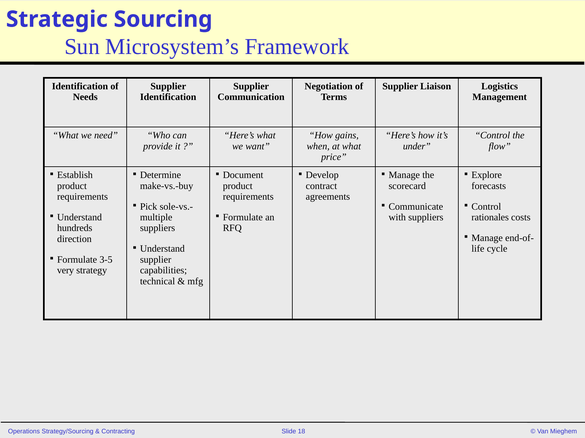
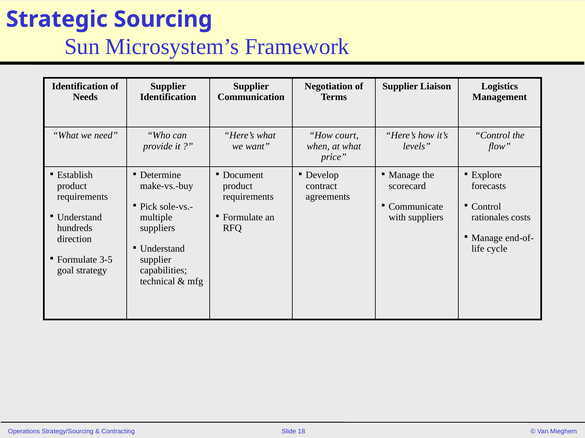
gains: gains -> court
under: under -> levels
very: very -> goal
